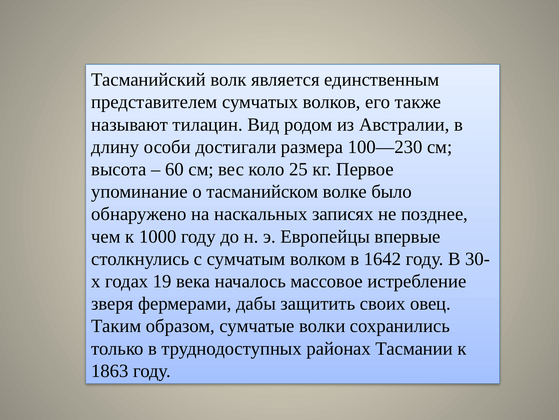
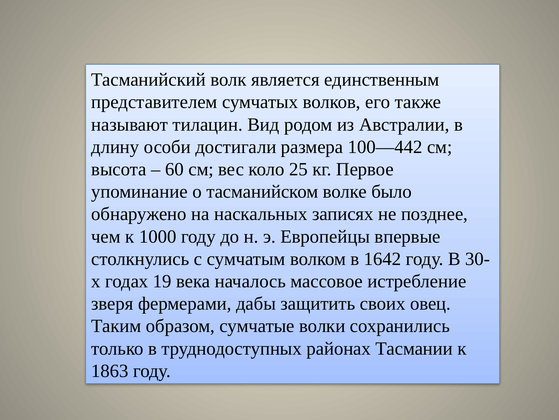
100—230: 100—230 -> 100—442
